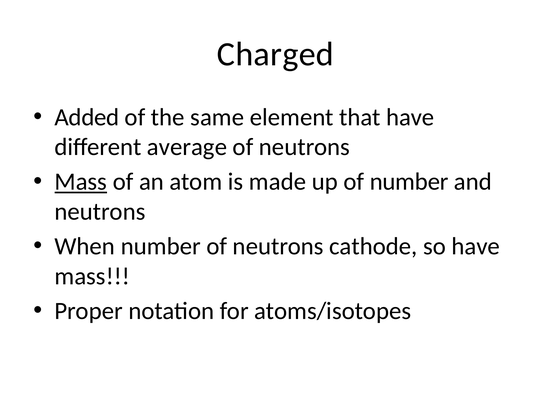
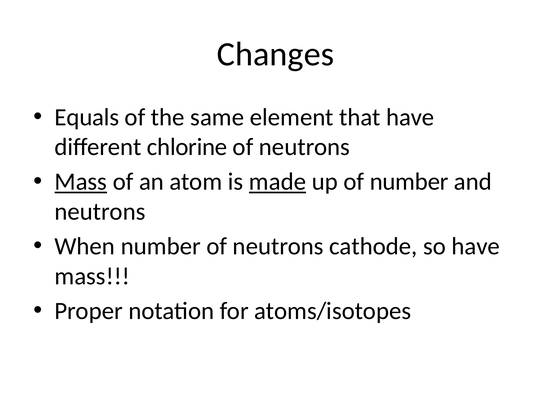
Charged: Charged -> Changes
Added: Added -> Equals
average: average -> chlorine
made underline: none -> present
